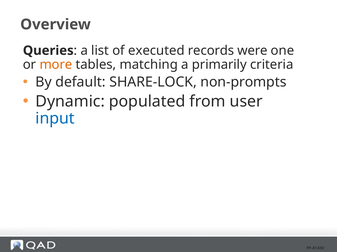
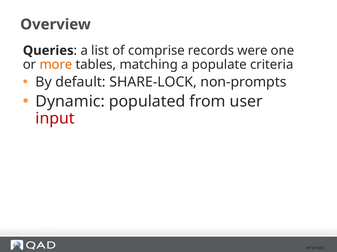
executed: executed -> comprise
primarily: primarily -> populate
input colour: blue -> red
